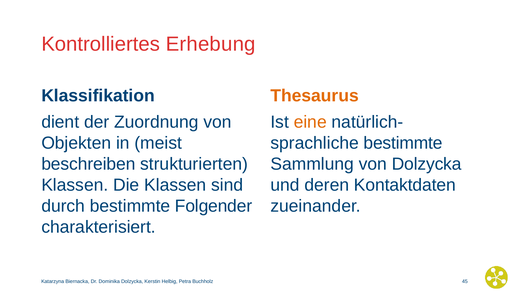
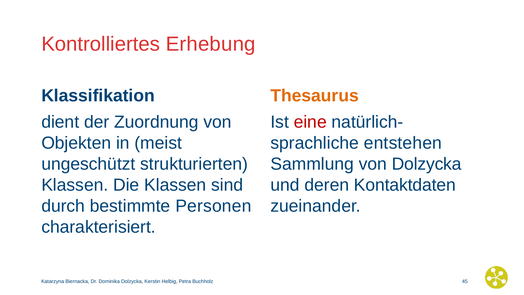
eine colour: orange -> red
bestimmte at (403, 143): bestimmte -> entstehen
beschreiben: beschreiben -> ungeschützt
Folgender: Folgender -> Personen
